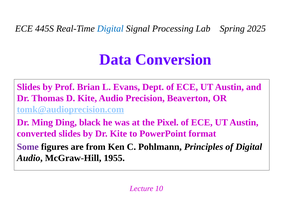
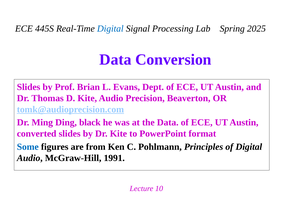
the Pixel: Pixel -> Data
Some colour: purple -> blue
1955: 1955 -> 1991
